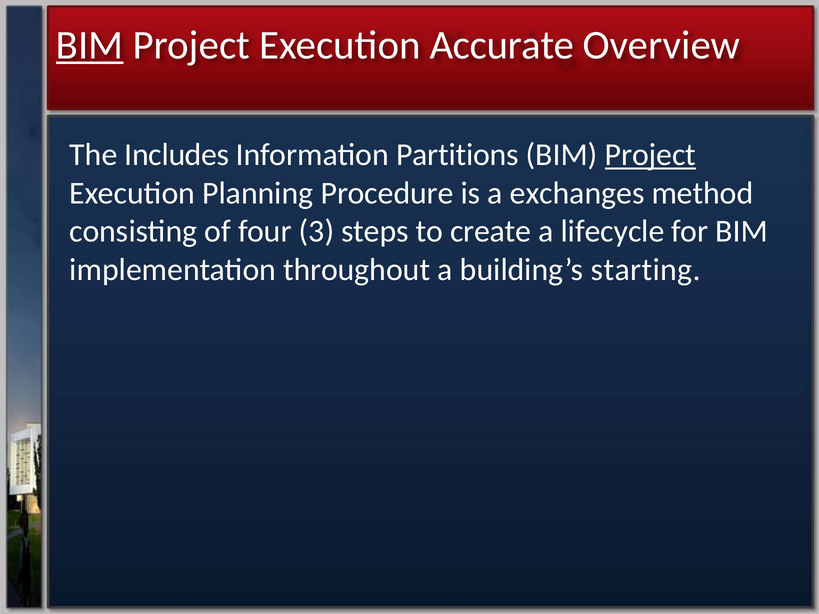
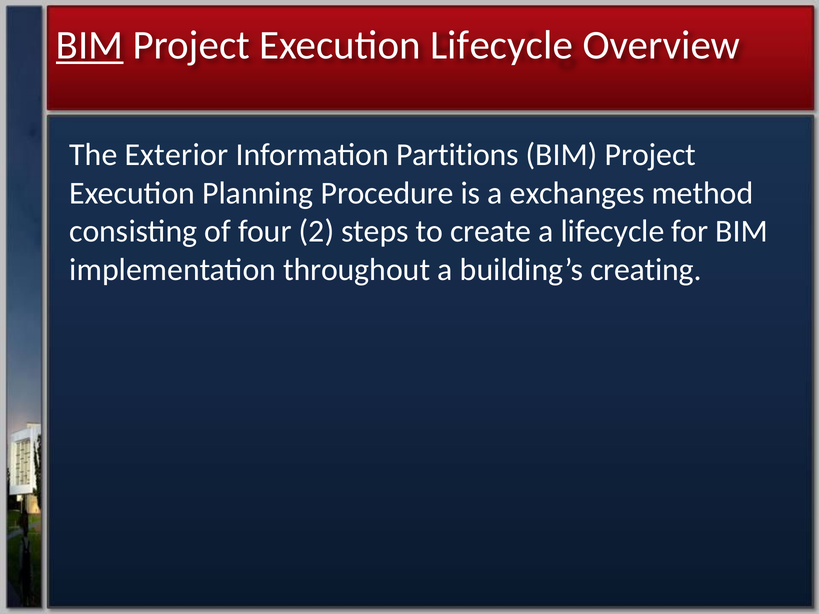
Execution Accurate: Accurate -> Lifecycle
Includes: Includes -> Exterior
Project at (650, 155) underline: present -> none
3: 3 -> 2
starting: starting -> creating
